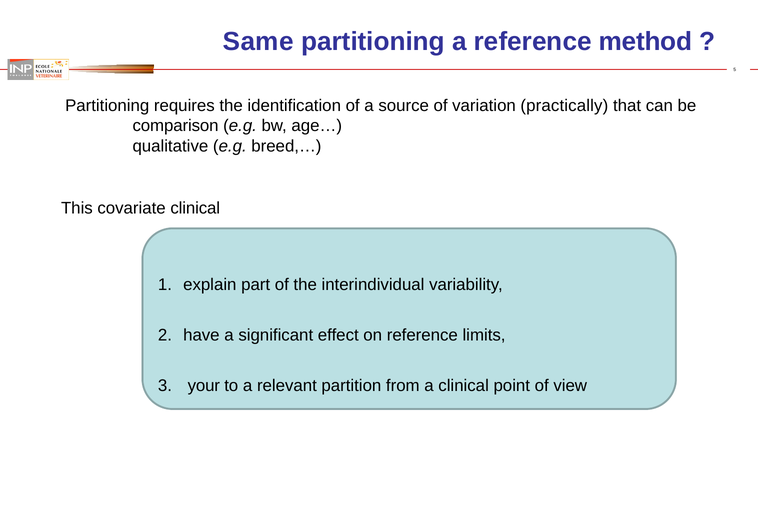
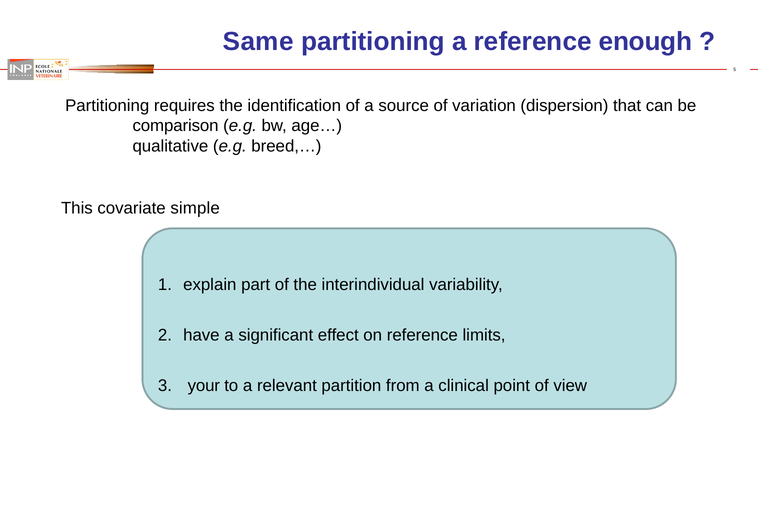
method: method -> enough
practically: practically -> dispersion
covariate clinical: clinical -> simple
